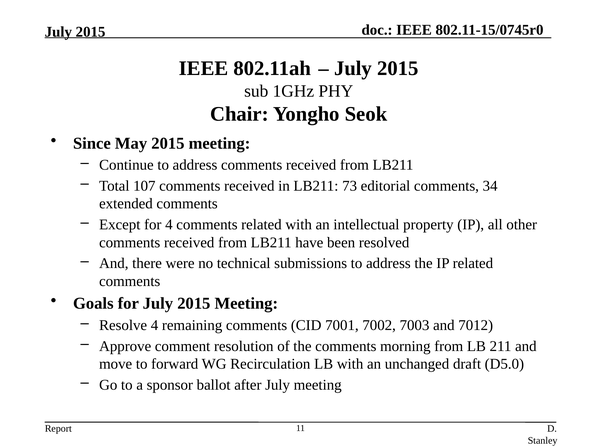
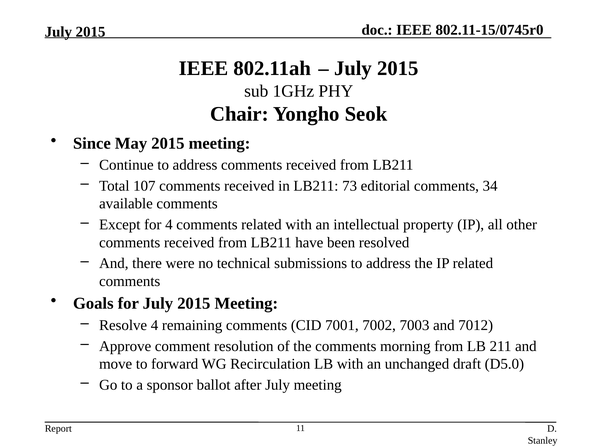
extended: extended -> available
